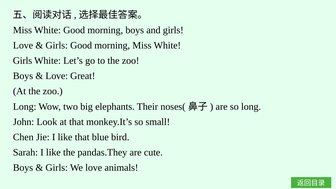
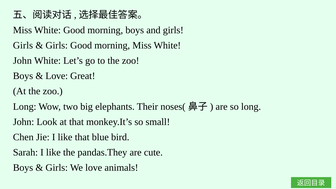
Love at (23, 45): Love -> Girls
Girls at (23, 61): Girls -> John
